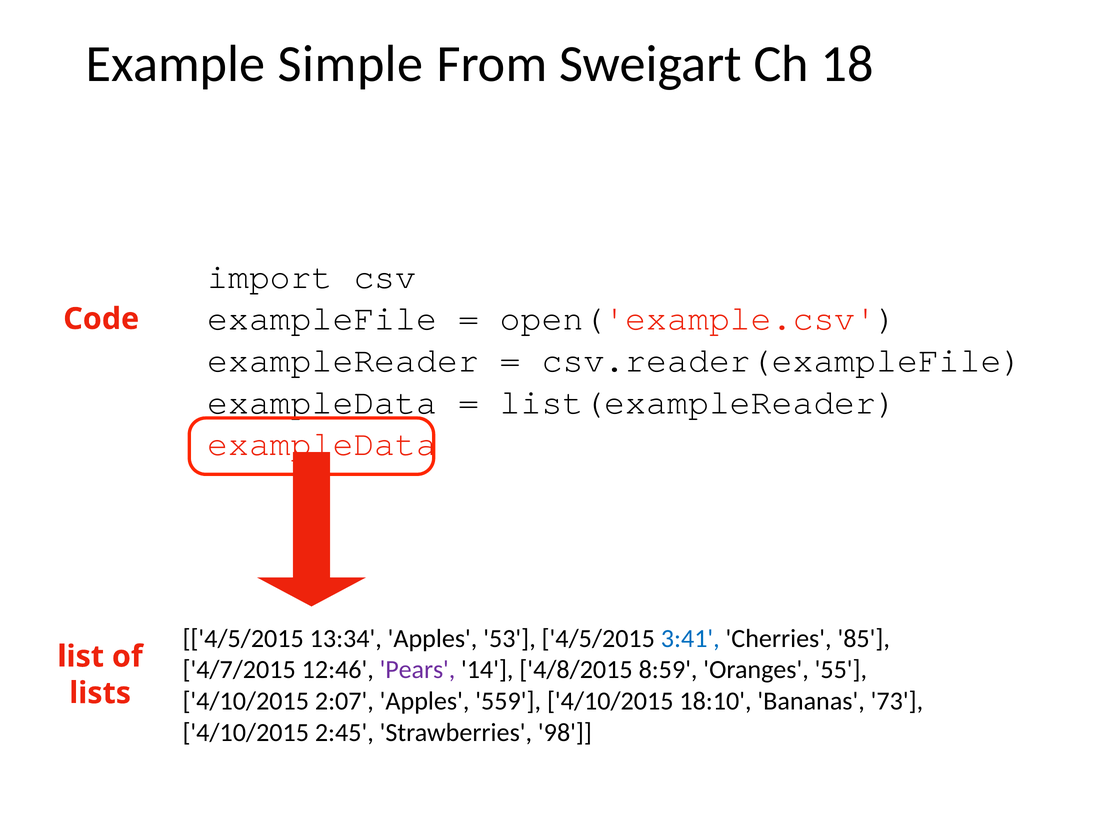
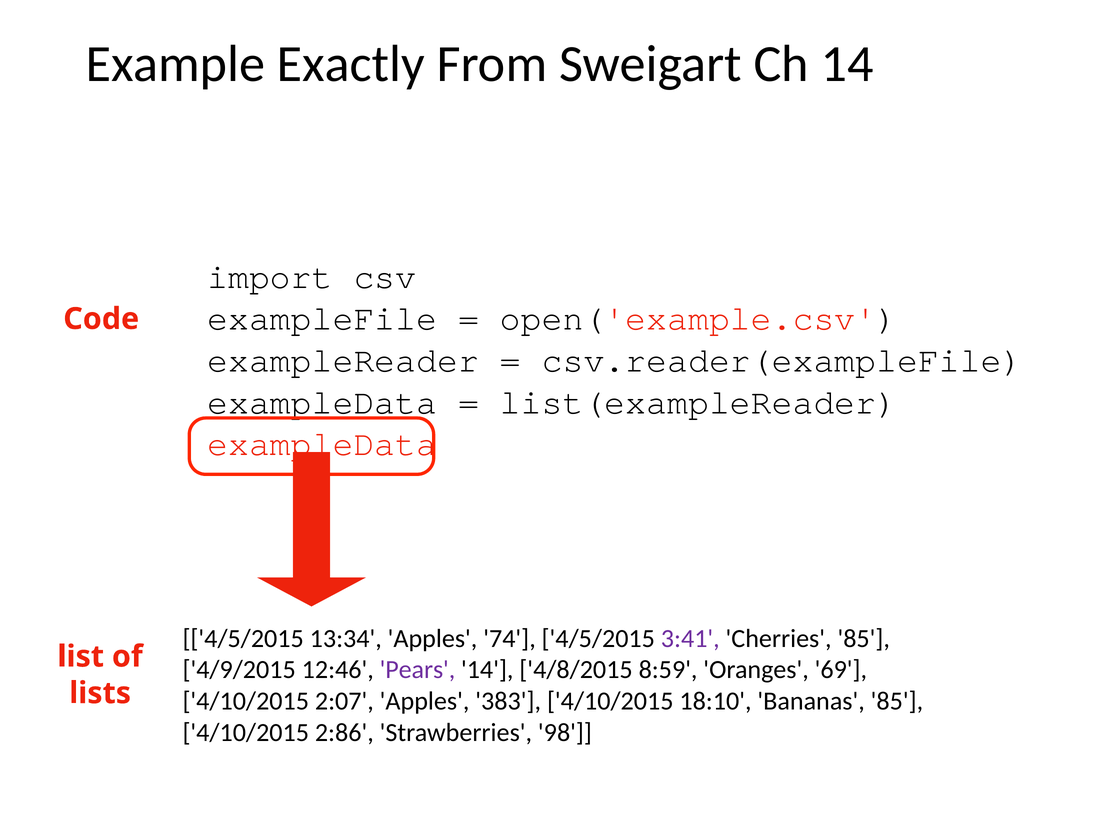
Simple: Simple -> Exactly
Ch 18: 18 -> 14
53: 53 -> 74
3:41 colour: blue -> purple
4/7/2015: 4/7/2015 -> 4/9/2015
55: 55 -> 69
559: 559 -> 383
Bananas 73: 73 -> 85
2:45: 2:45 -> 2:86
